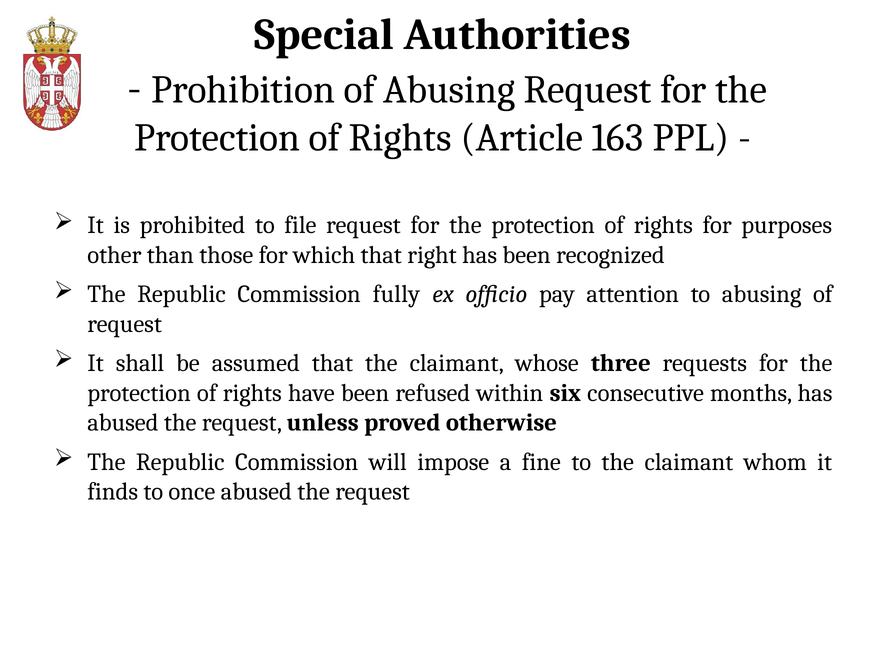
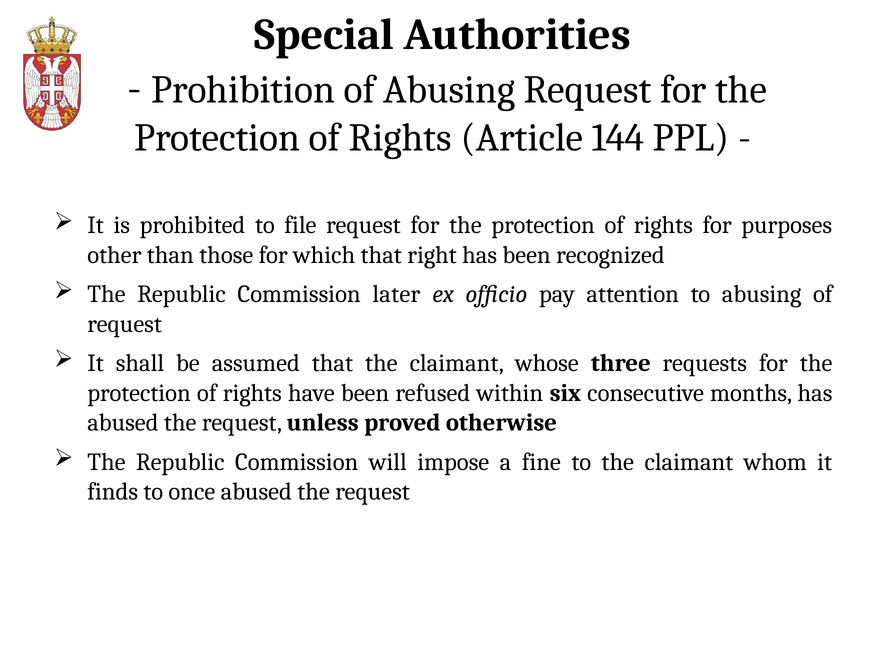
163: 163 -> 144
fully: fully -> later
